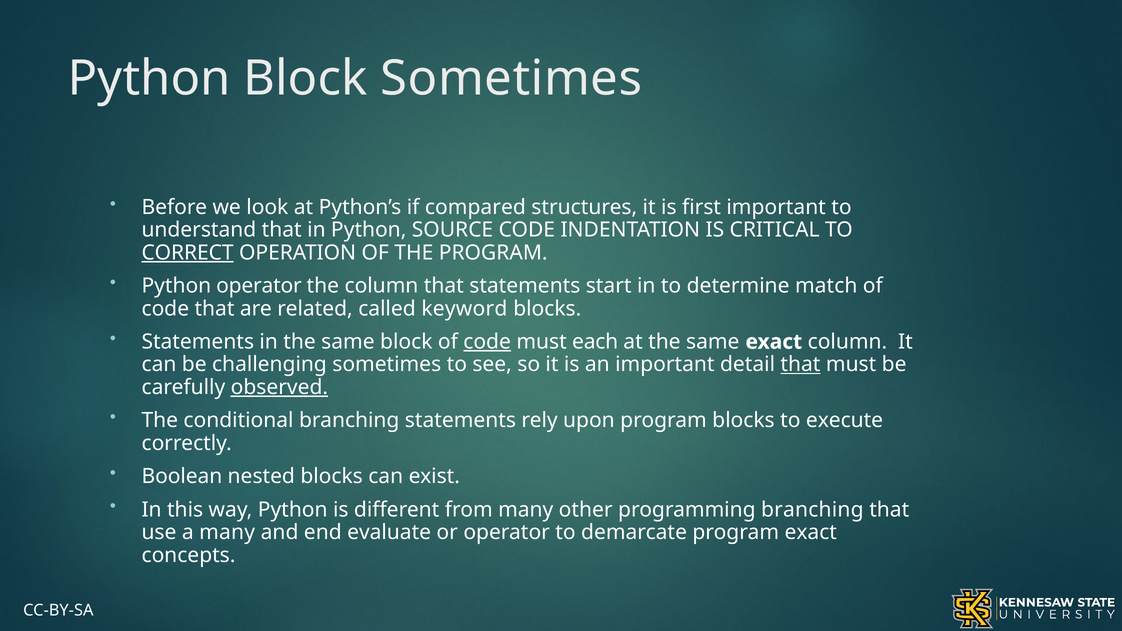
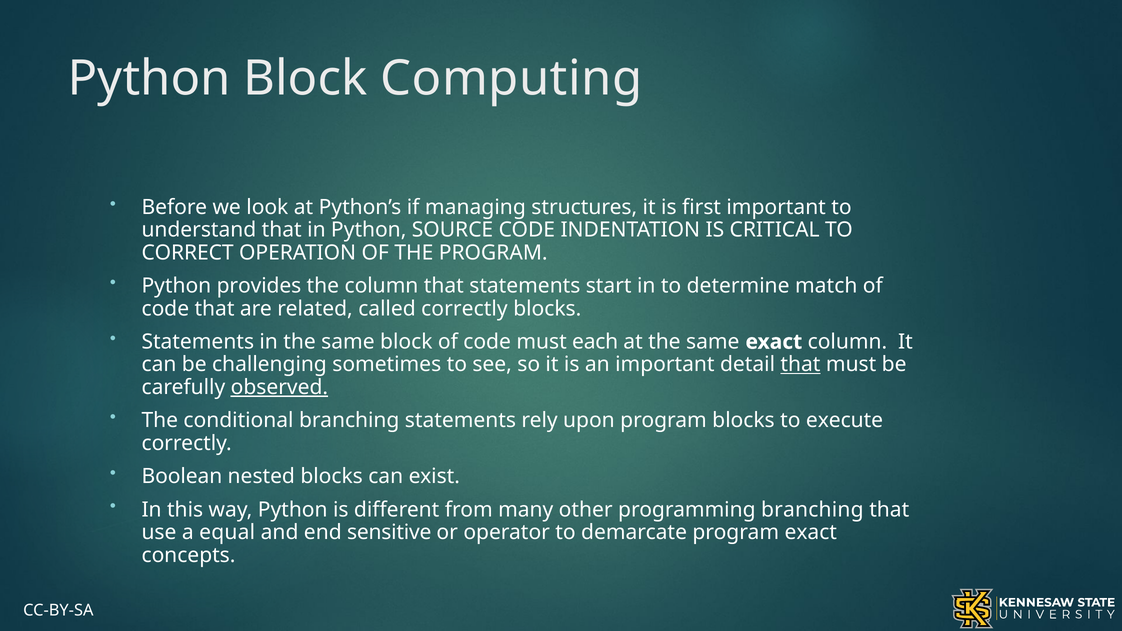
Block Sometimes: Sometimes -> Computing
compared: compared -> managing
CORRECT underline: present -> none
Python operator: operator -> provides
called keyword: keyword -> correctly
code at (487, 342) underline: present -> none
a many: many -> equal
evaluate: evaluate -> sensitive
